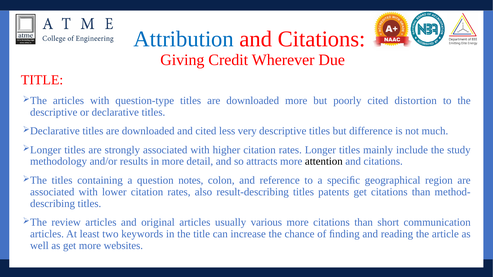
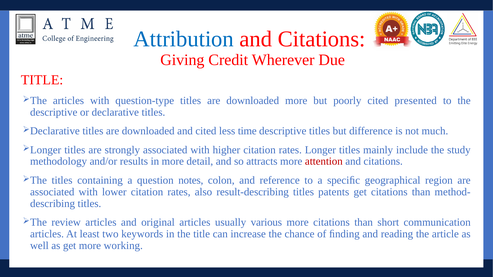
distortion: distortion -> presented
very: very -> time
attention colour: black -> red
websites: websites -> working
